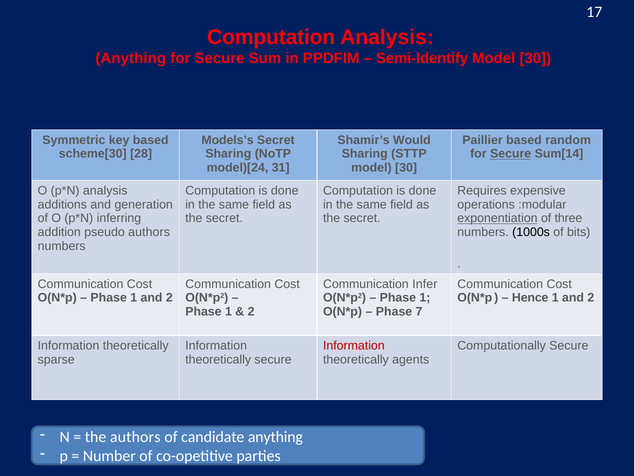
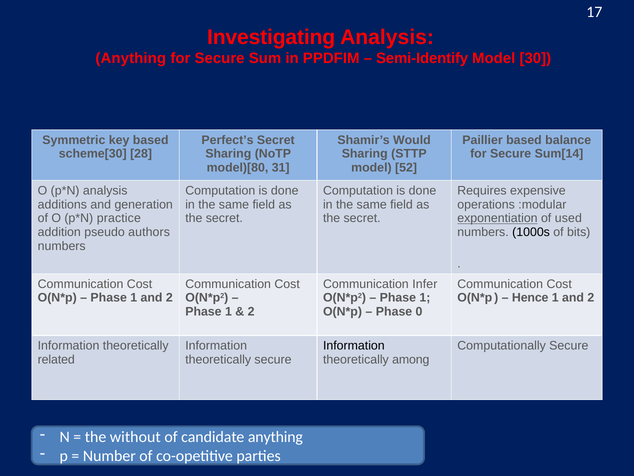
Computation at (271, 37): Computation -> Investigating
Models’s: Models’s -> Perfect’s
random: random -> balance
Secure at (511, 154) underline: present -> none
model)[24: model)[24 -> model)[80
30 at (406, 168): 30 -> 52
inferring: inferring -> practice
three: three -> used
7: 7 -> 0
Information at (354, 346) colour: red -> black
sparse: sparse -> related
agents: agents -> among
the authors: authors -> without
